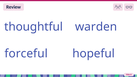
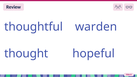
forceful: forceful -> thought
